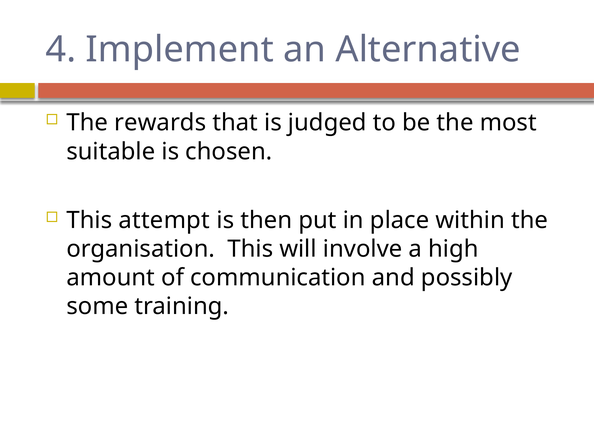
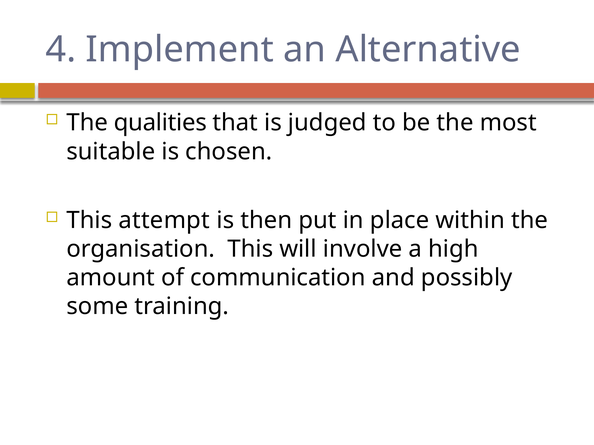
rewards: rewards -> qualities
